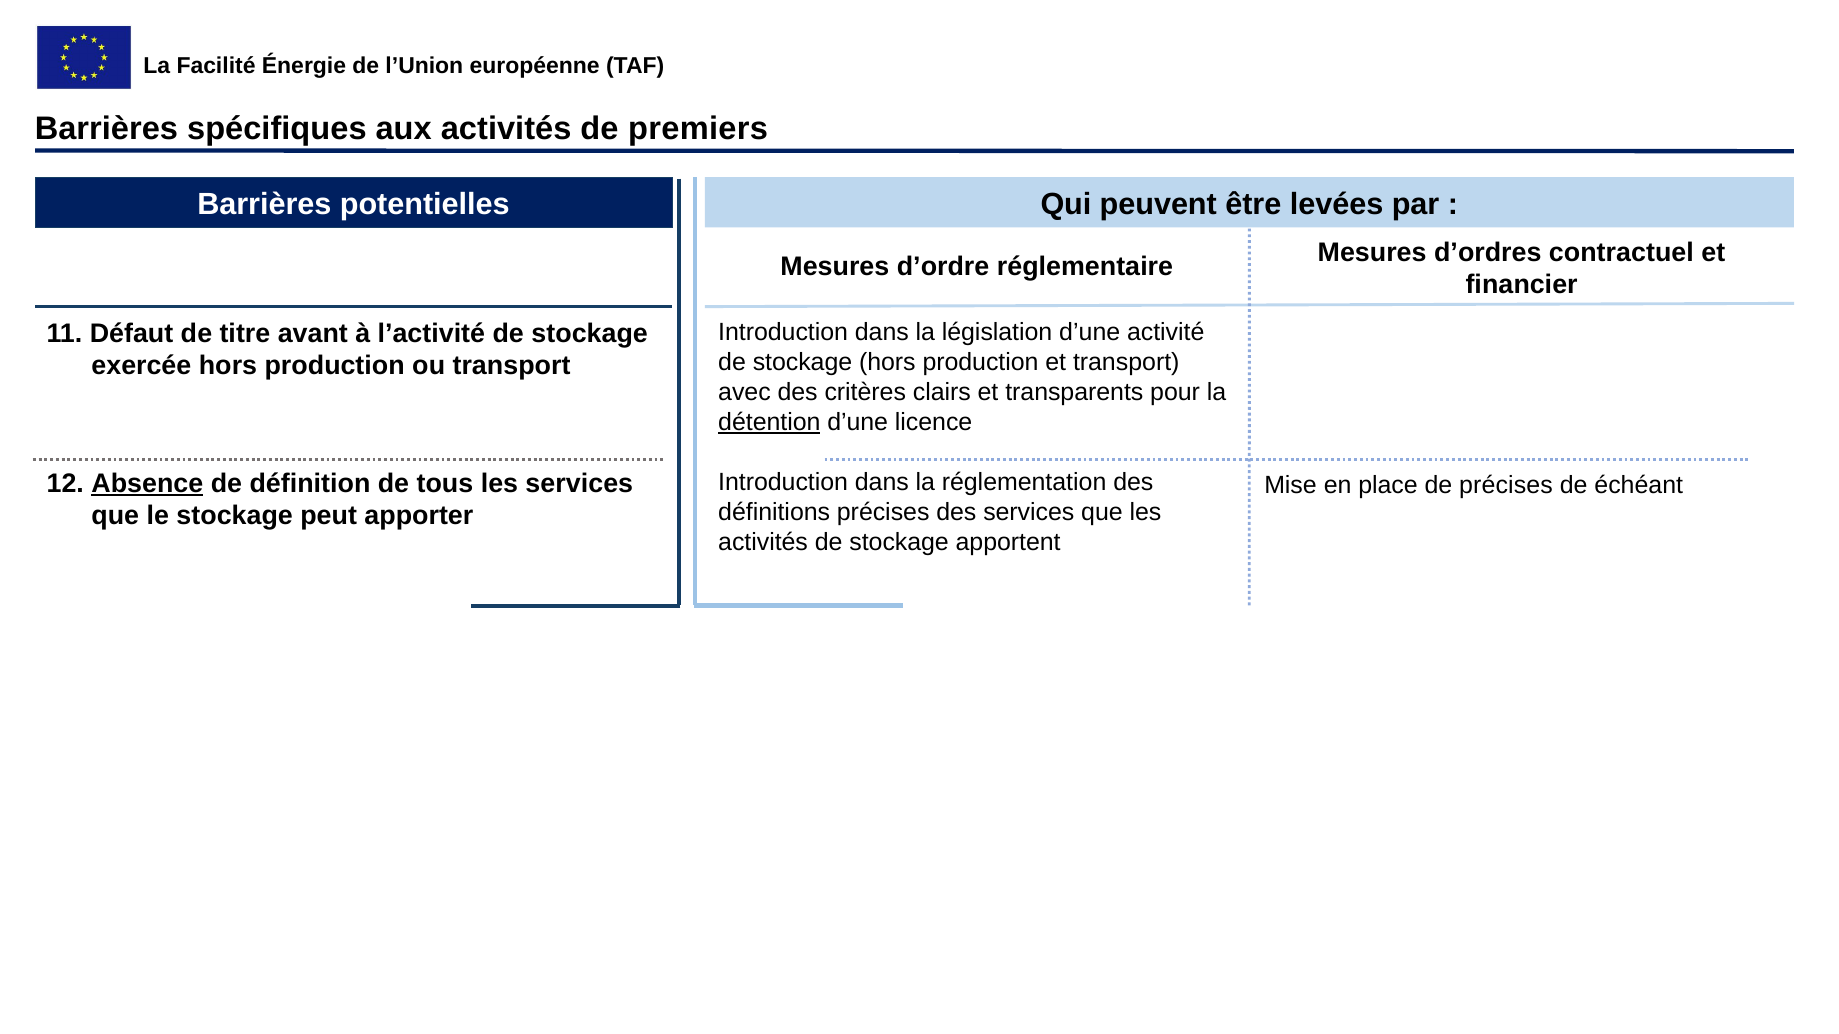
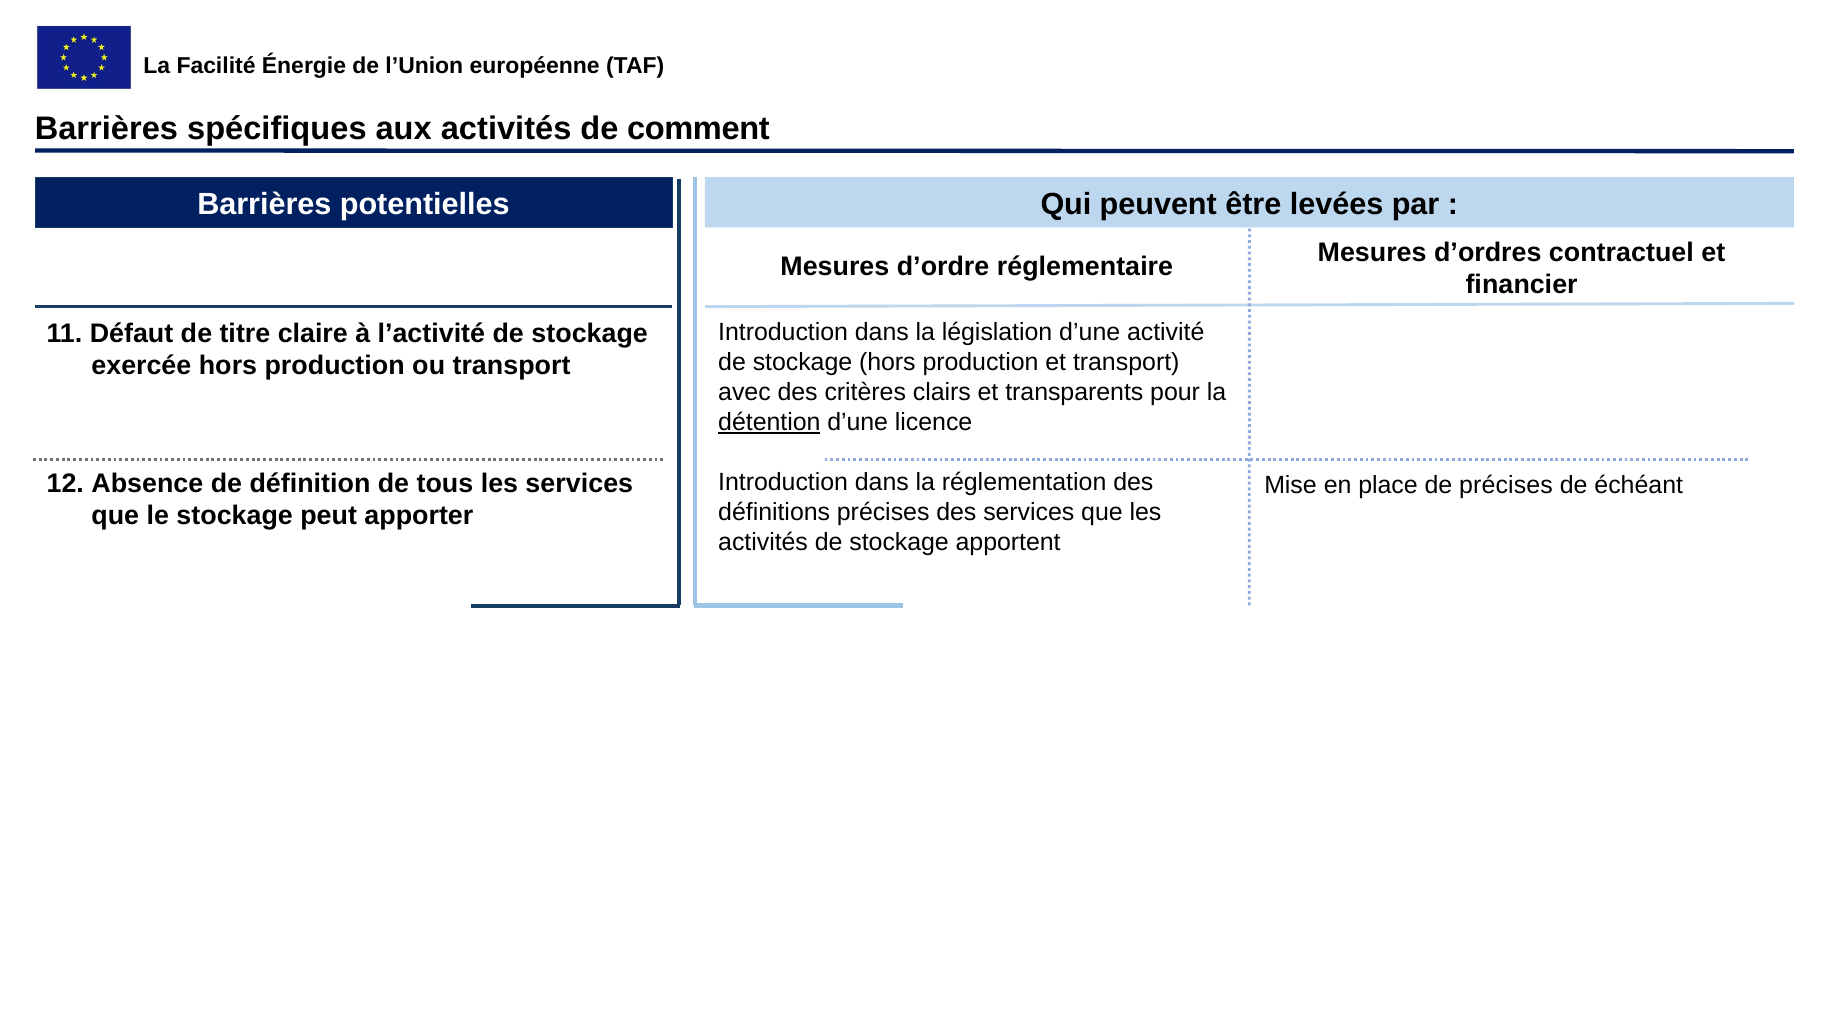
premiers: premiers -> comment
avant: avant -> claire
Absence underline: present -> none
